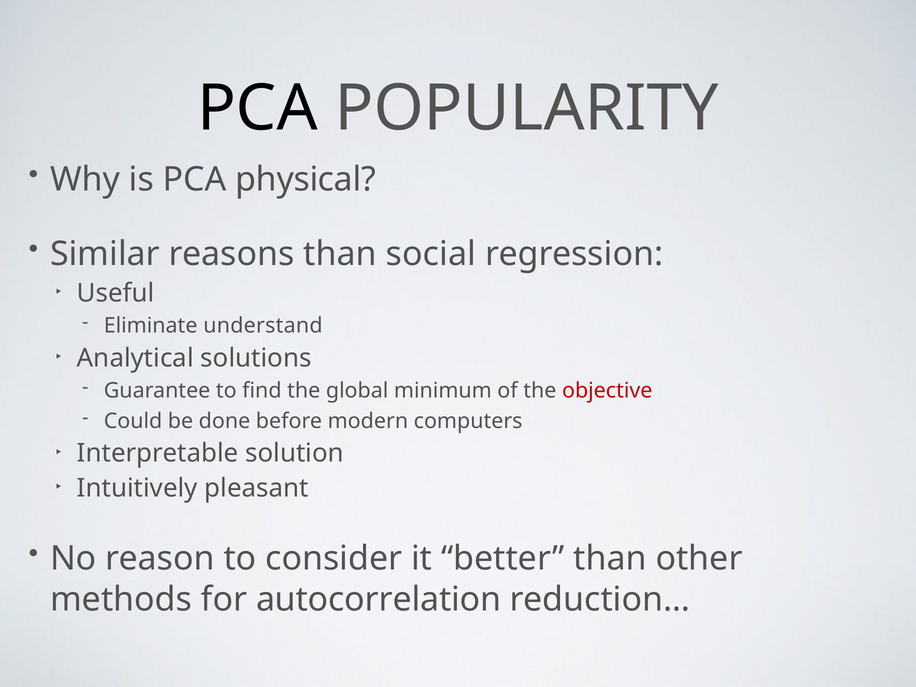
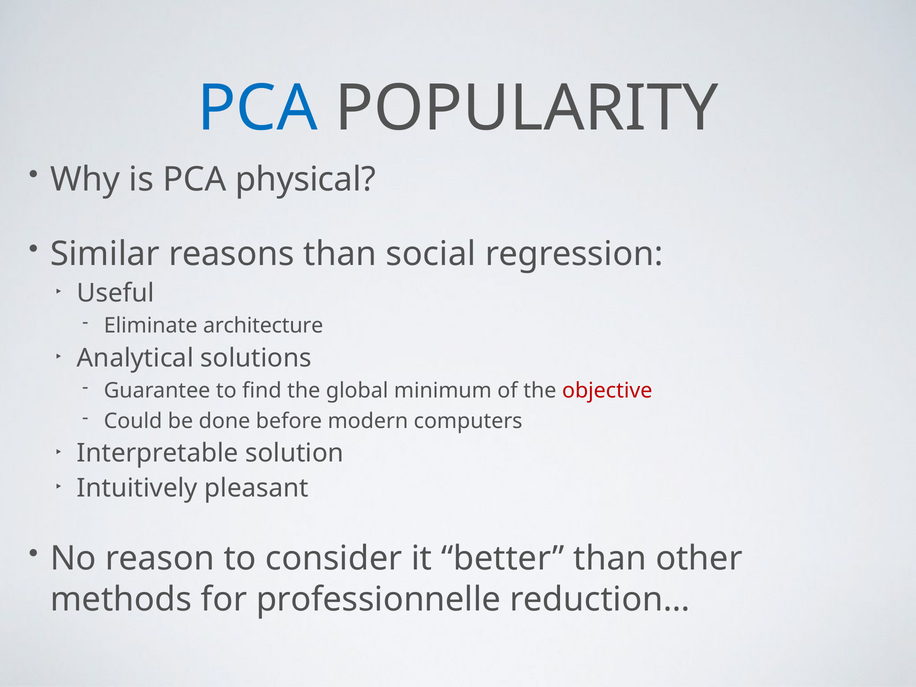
PCA at (257, 108) colour: black -> blue
understand: understand -> architecture
autocorrelation: autocorrelation -> professionnelle
